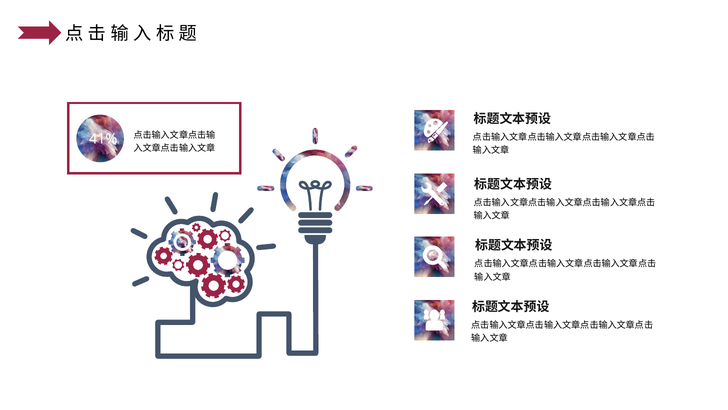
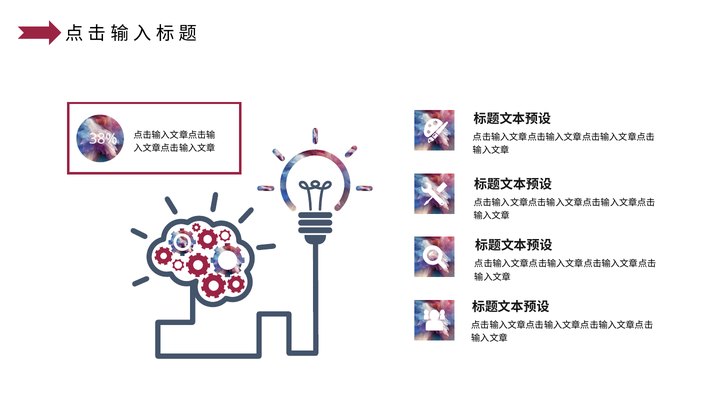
41%: 41% -> 38%
